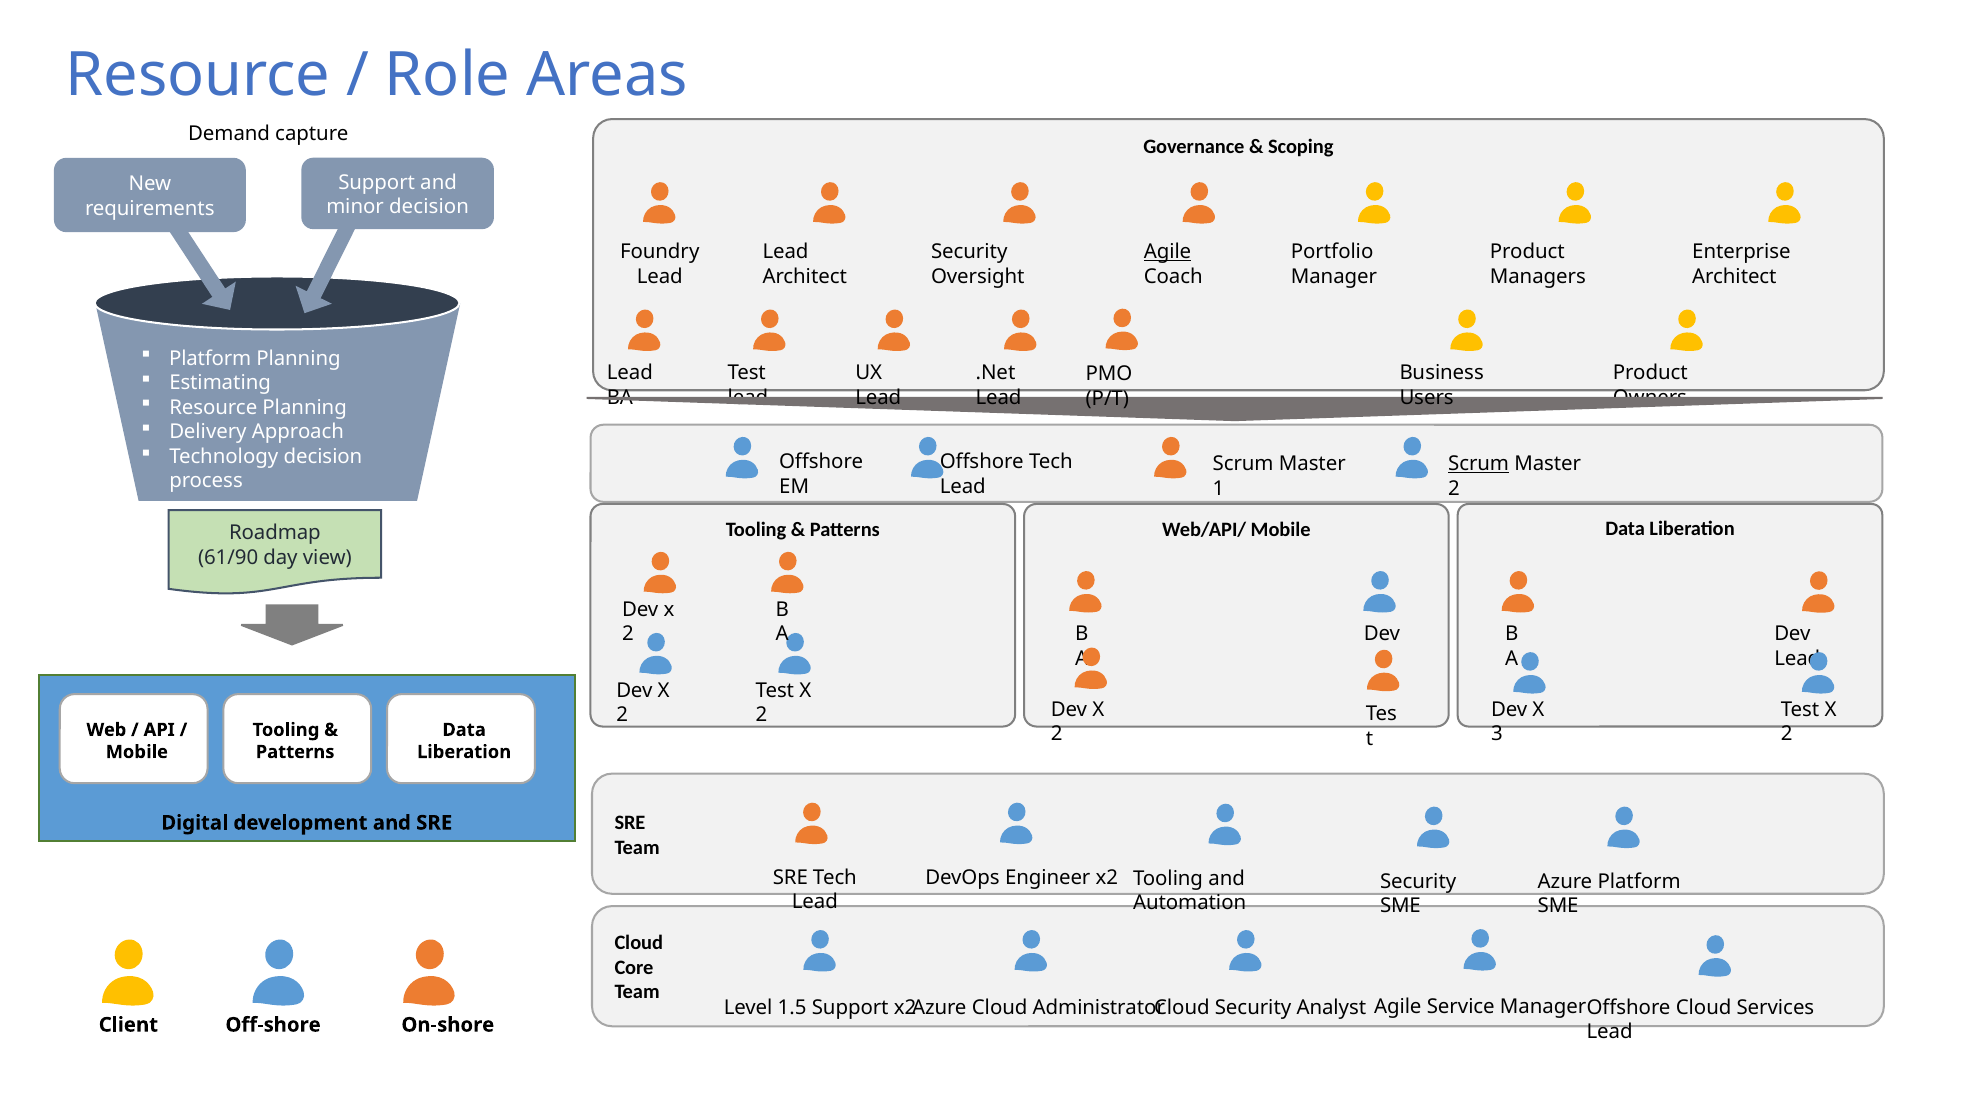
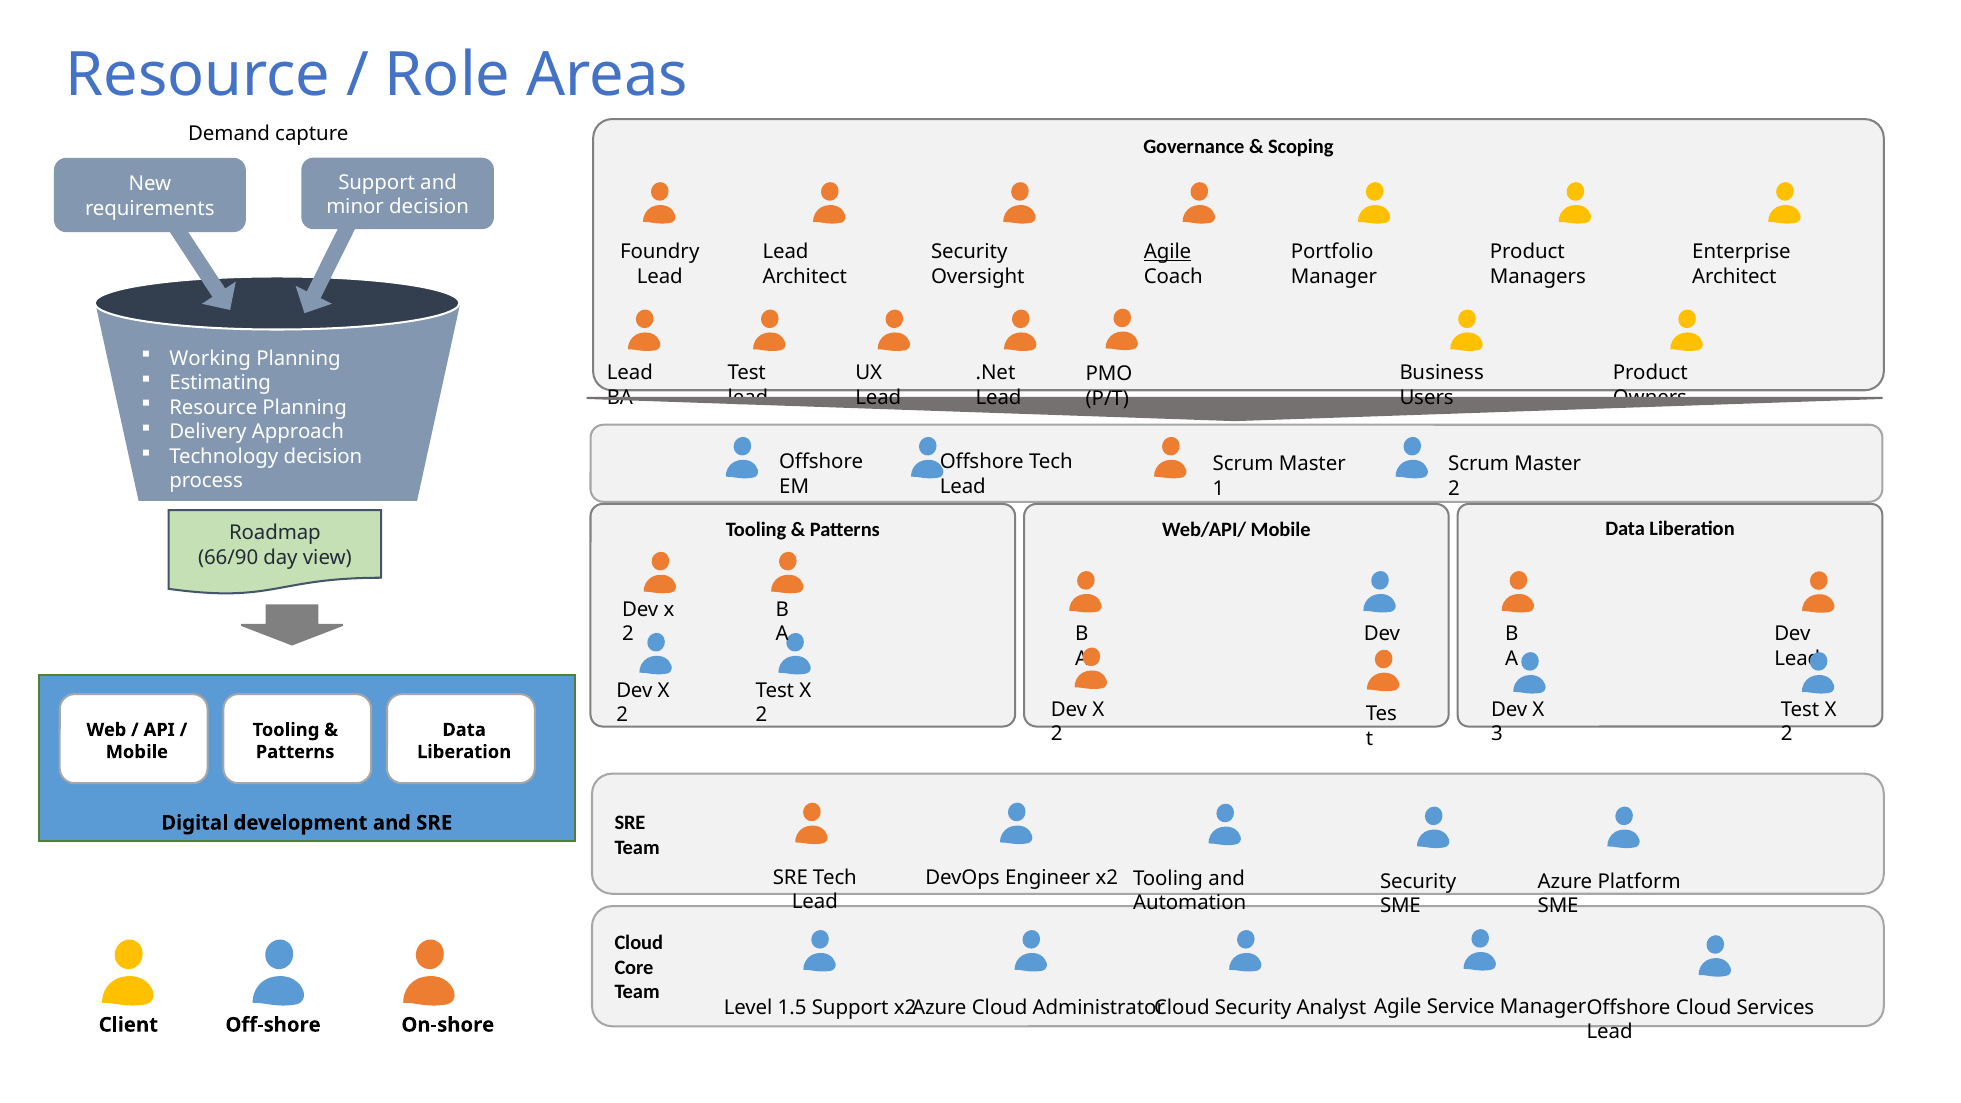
Platform at (210, 358): Platform -> Working
Scrum at (1479, 464) underline: present -> none
61/90: 61/90 -> 66/90
